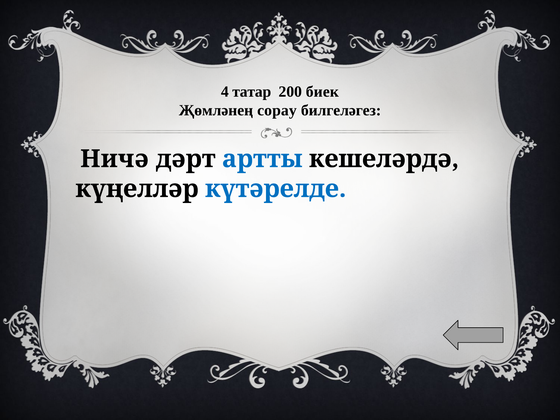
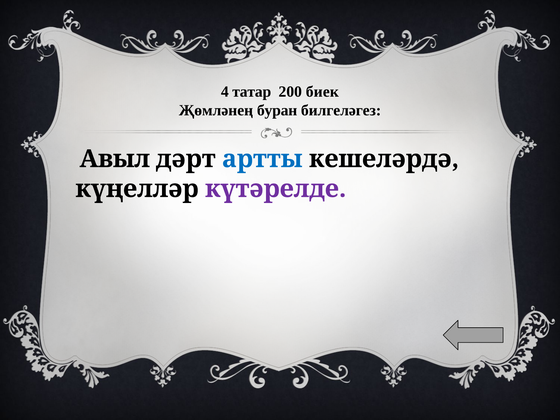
сорау: сорау -> буран
Ничә: Ничә -> Авыл
күтәрелде colour: blue -> purple
